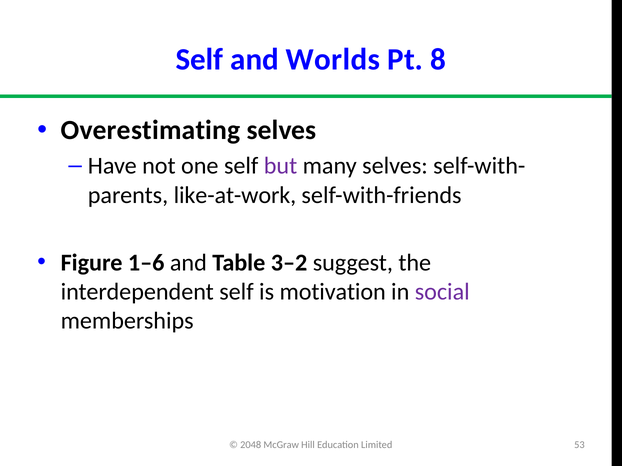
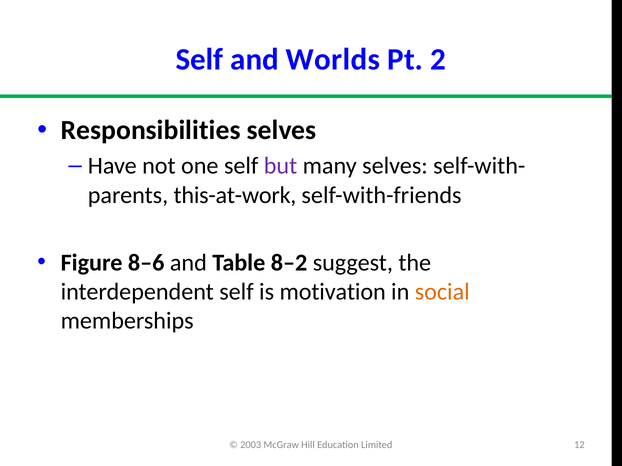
8: 8 -> 2
Overestimating: Overestimating -> Responsibilities
like-at-work: like-at-work -> this-at-work
1–6: 1–6 -> 8–6
3–2: 3–2 -> 8–2
social colour: purple -> orange
2048: 2048 -> 2003
53: 53 -> 12
